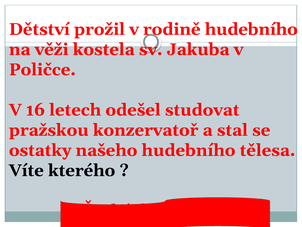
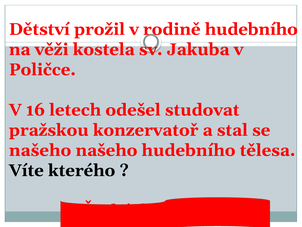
ostatky at (40, 150): ostatky -> našeho
